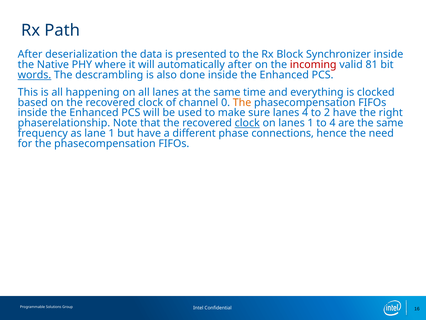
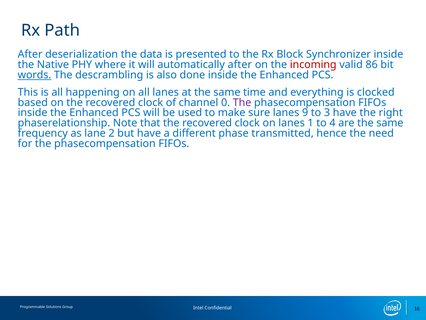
81: 81 -> 86
The at (242, 102) colour: orange -> purple
lanes 4: 4 -> 9
2: 2 -> 3
clock at (247, 123) underline: present -> none
lane 1: 1 -> 2
connections: connections -> transmitted
